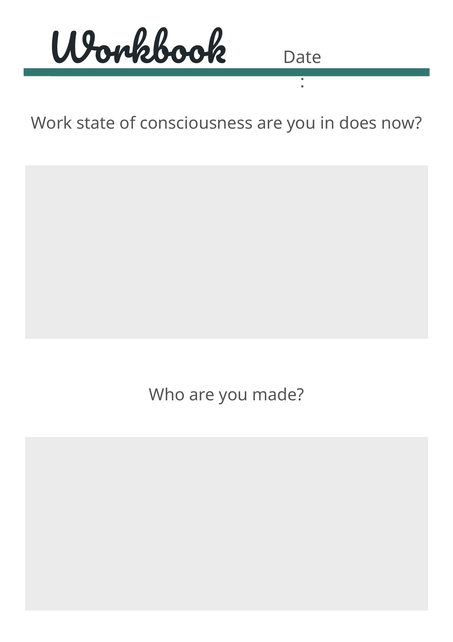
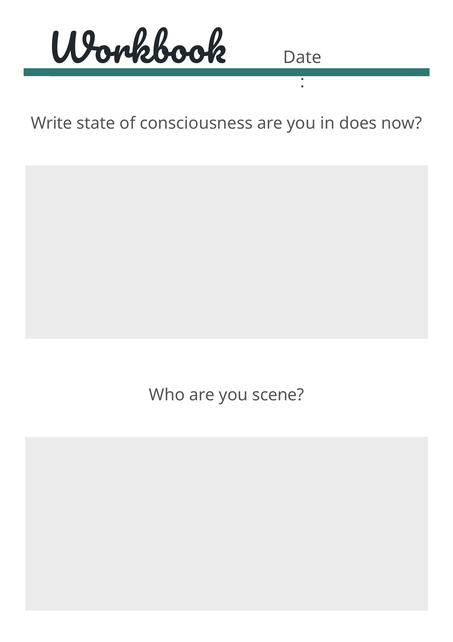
Work: Work -> Write
made: made -> scene
